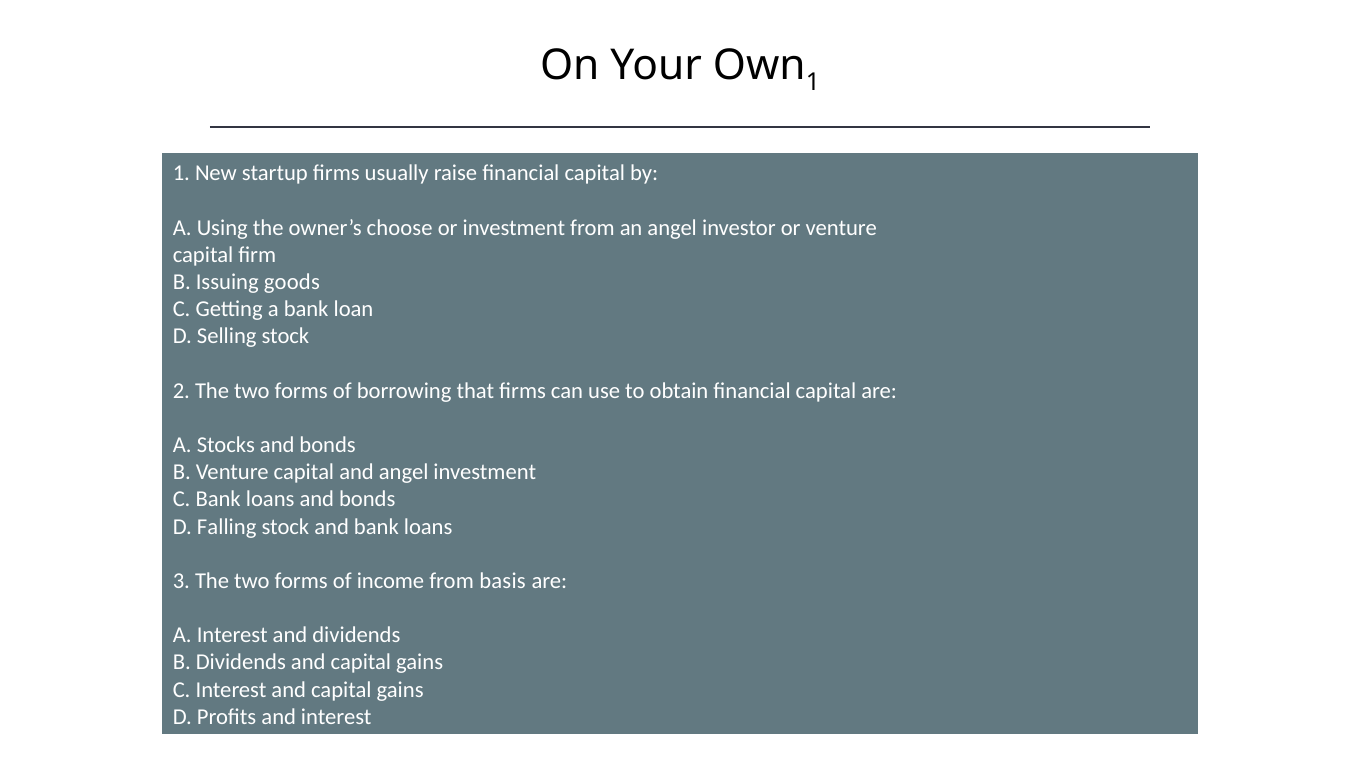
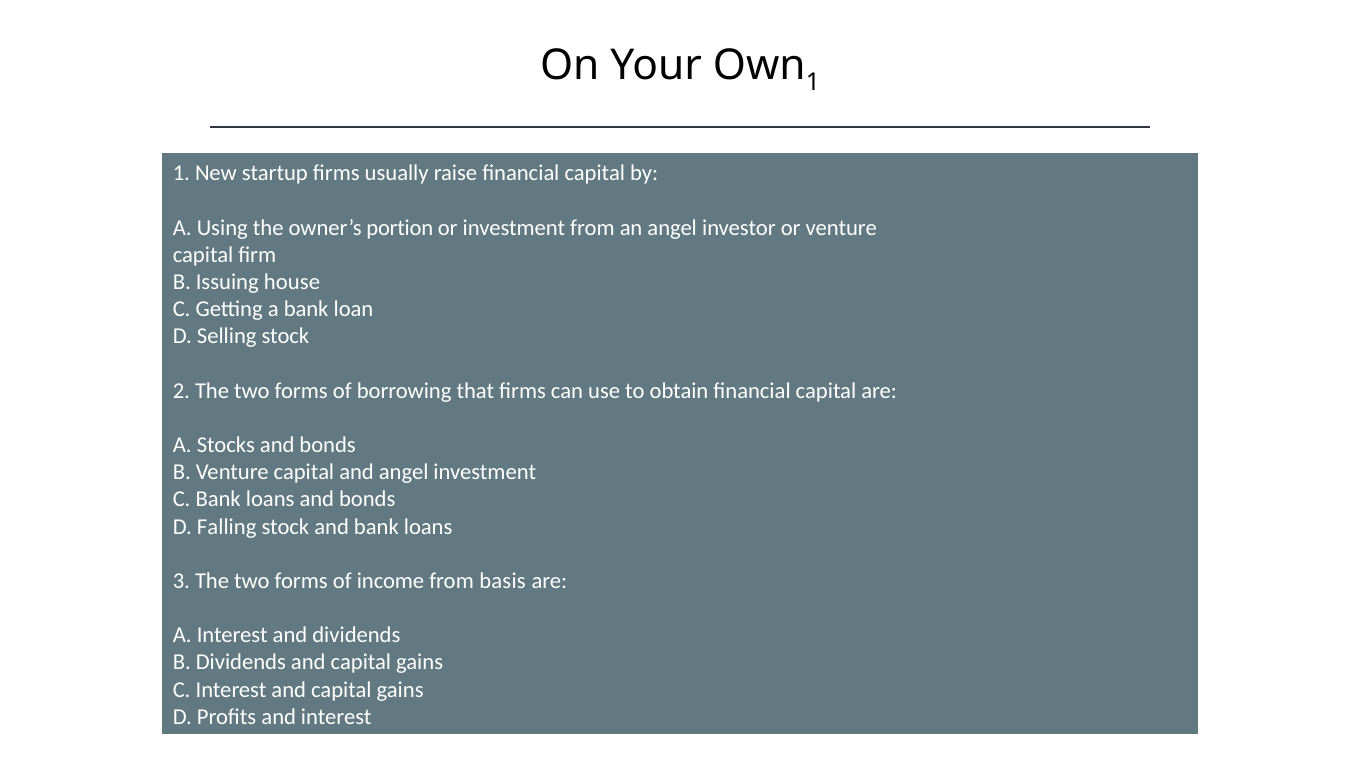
choose: choose -> portion
goods: goods -> house
